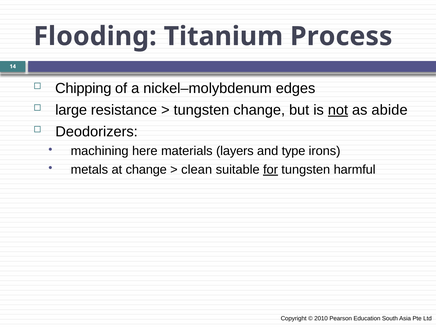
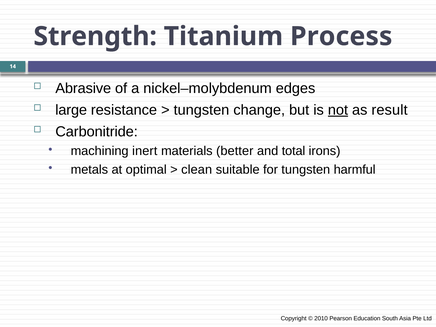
Flooding: Flooding -> Strength
Chipping: Chipping -> Abrasive
abide: abide -> result
Deodorizers: Deodorizers -> Carbonitride
here: here -> inert
layers: layers -> better
type: type -> total
at change: change -> optimal
for underline: present -> none
